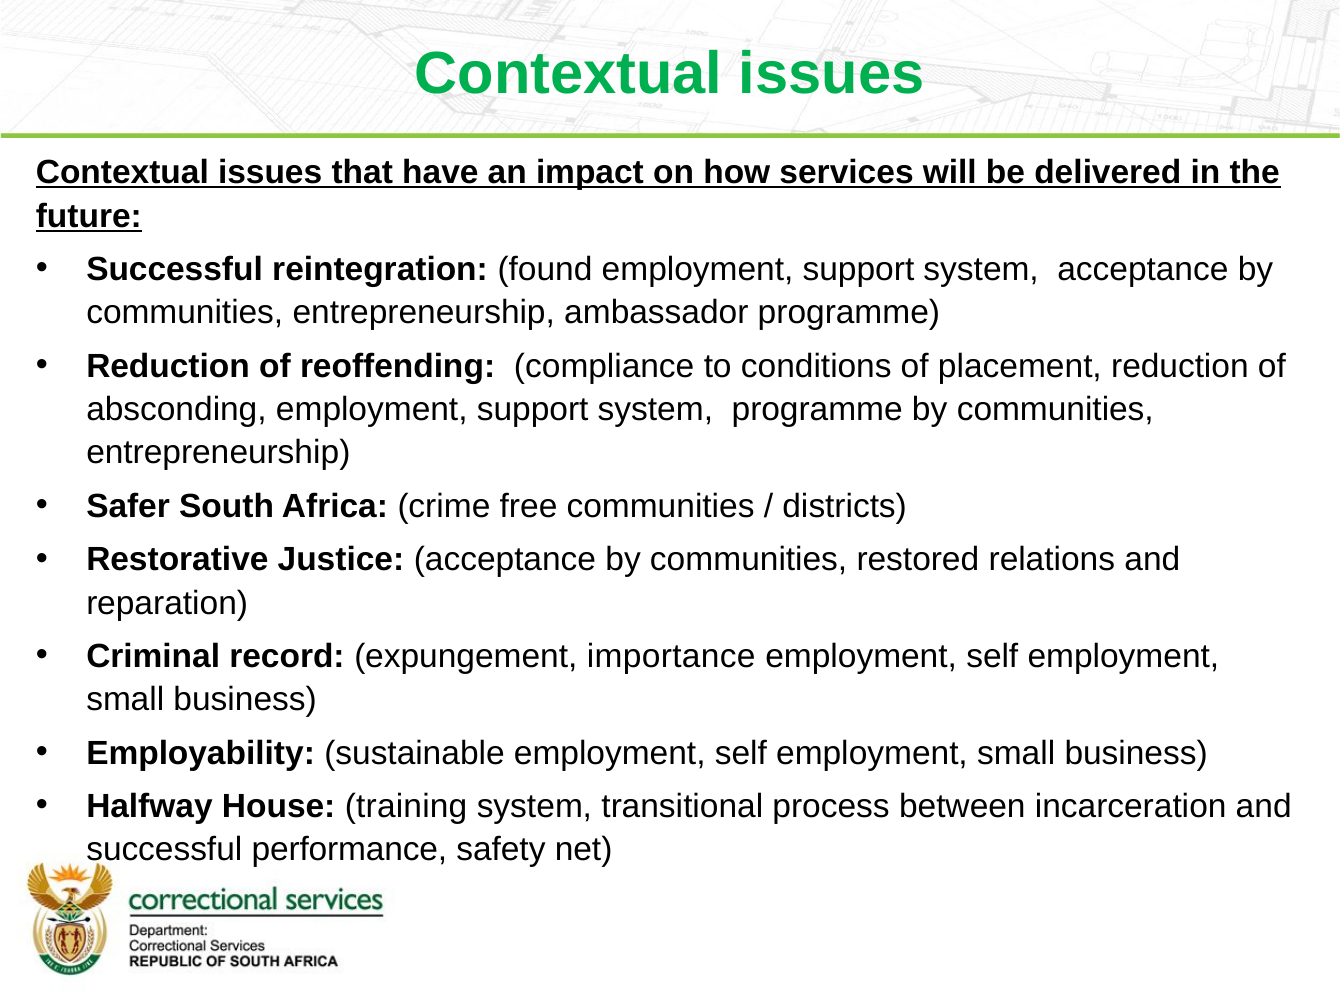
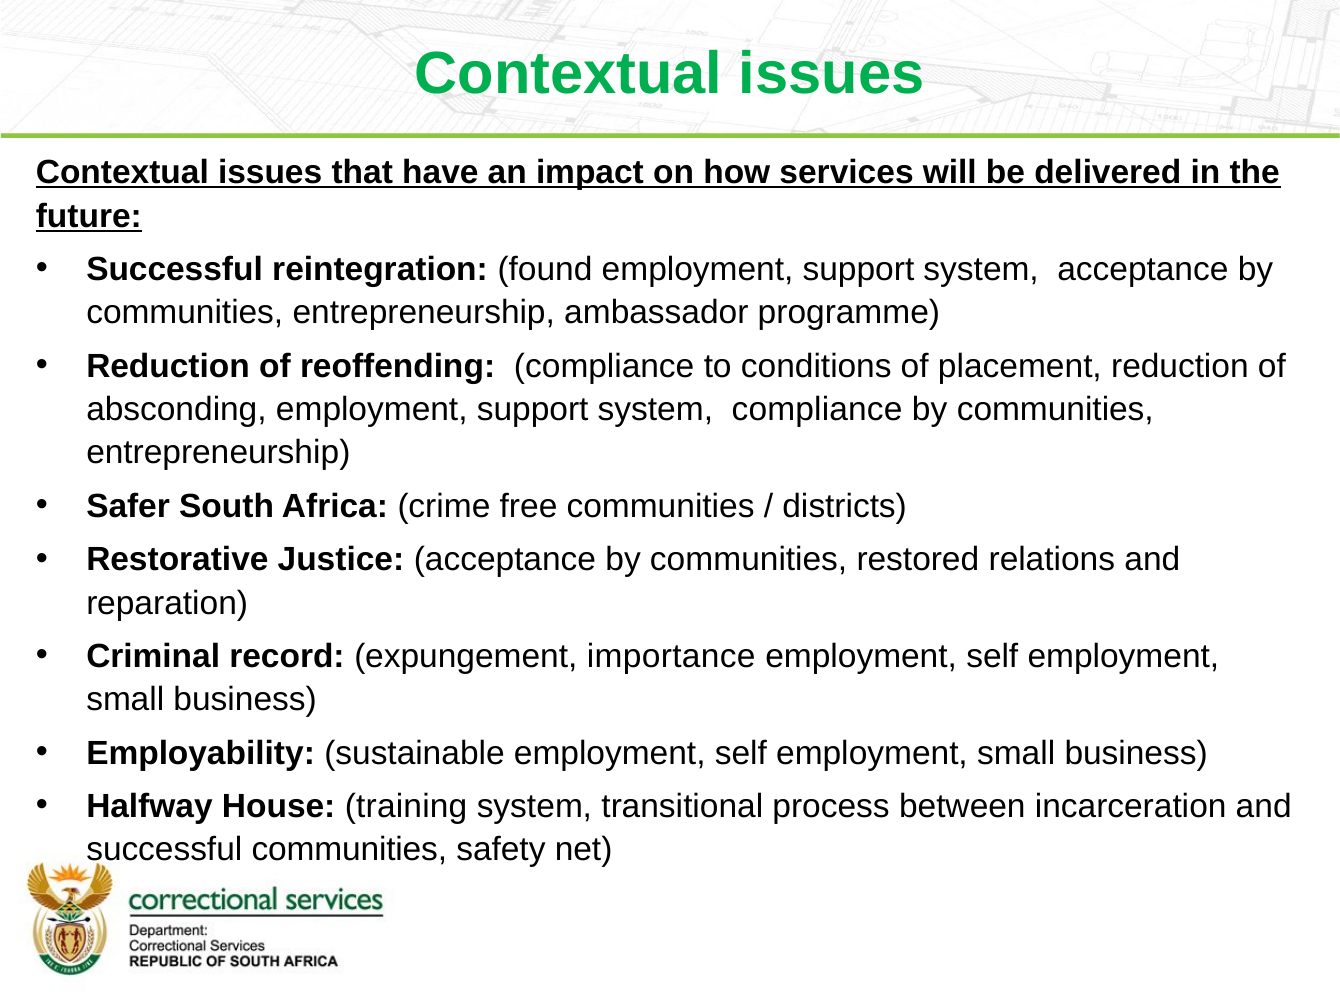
system programme: programme -> compliance
successful performance: performance -> communities
